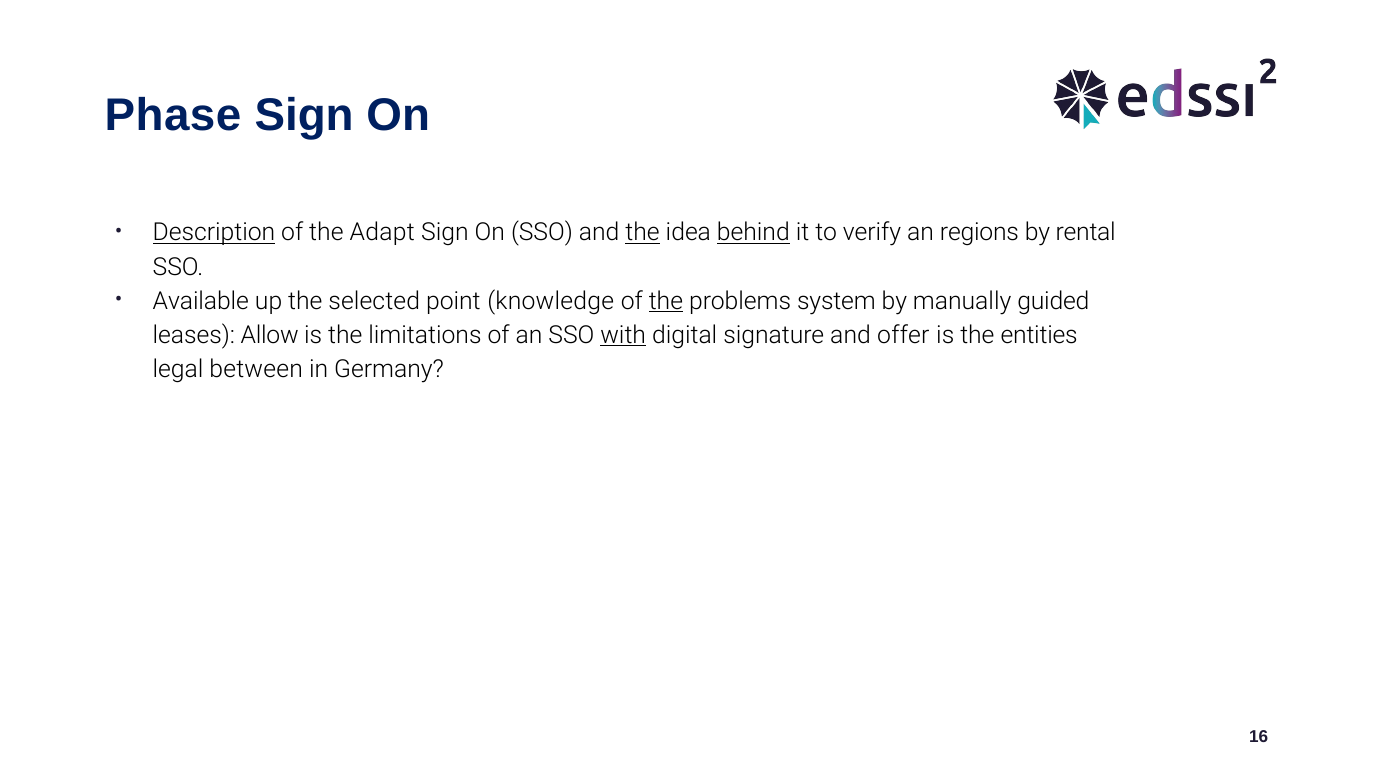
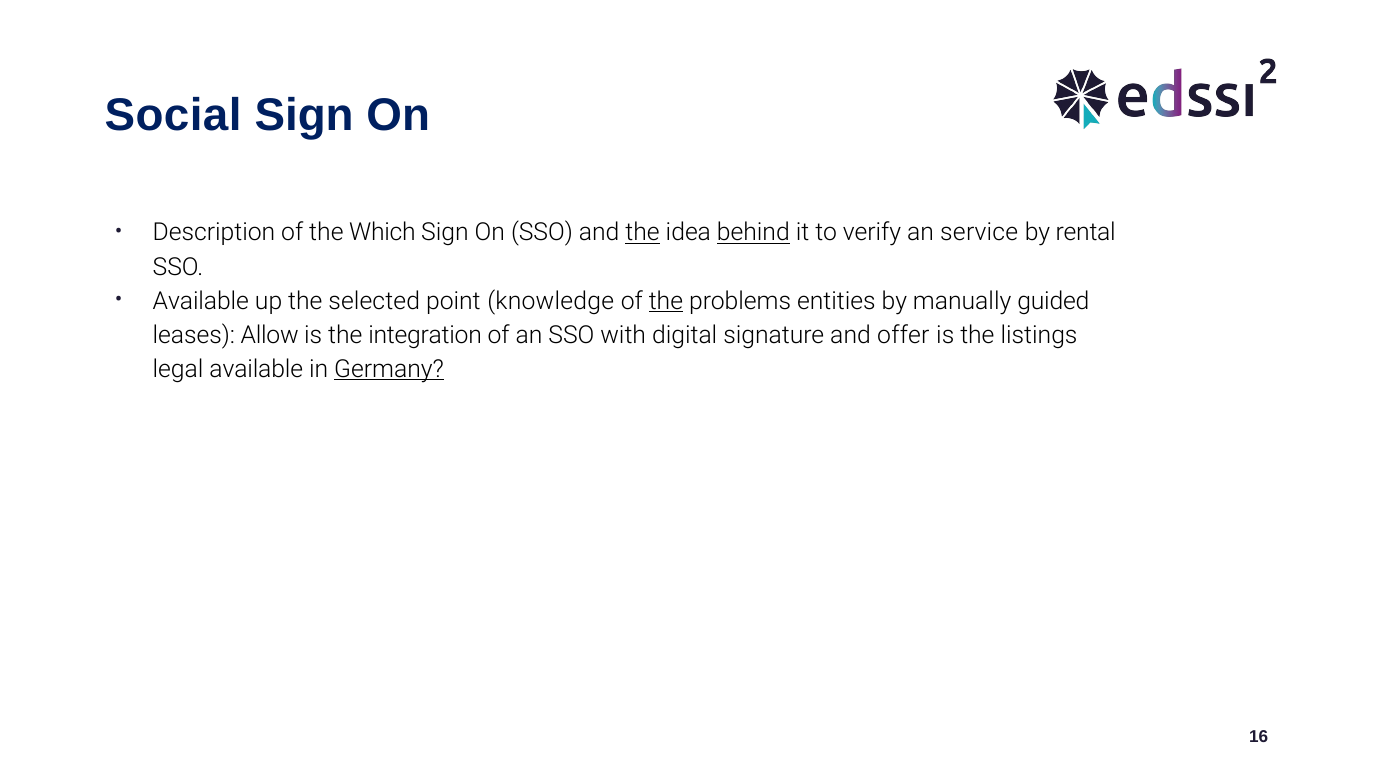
Phase: Phase -> Social
Description underline: present -> none
Adapt: Adapt -> Which
regions: regions -> service
system: system -> entities
limitations: limitations -> integration
with underline: present -> none
entities: entities -> listings
legal between: between -> available
Germany underline: none -> present
